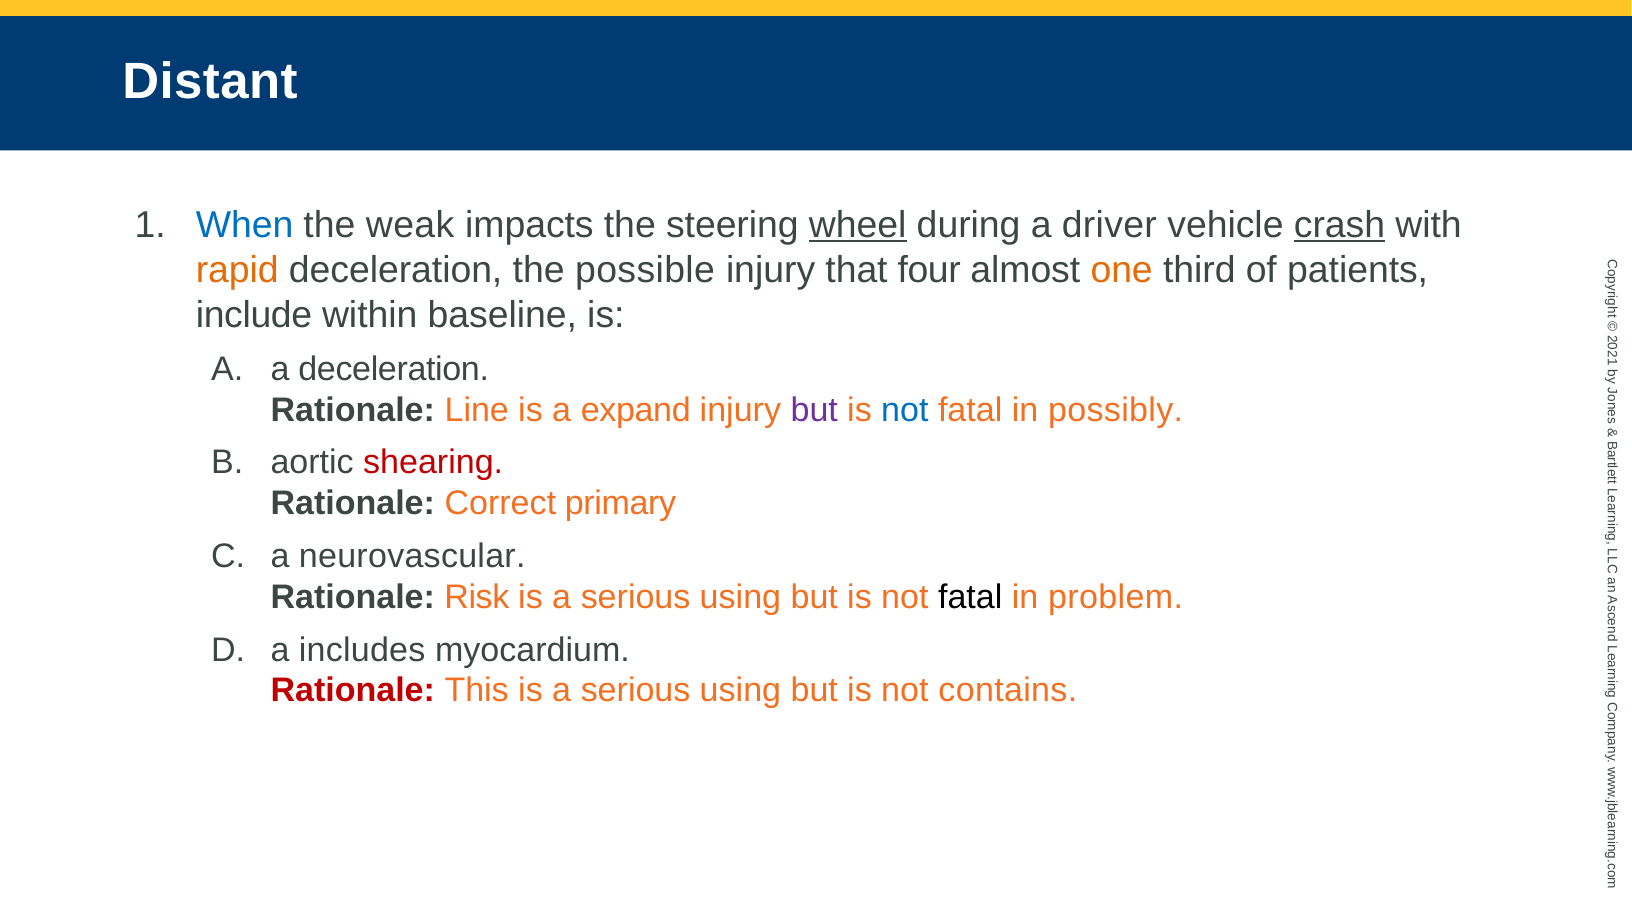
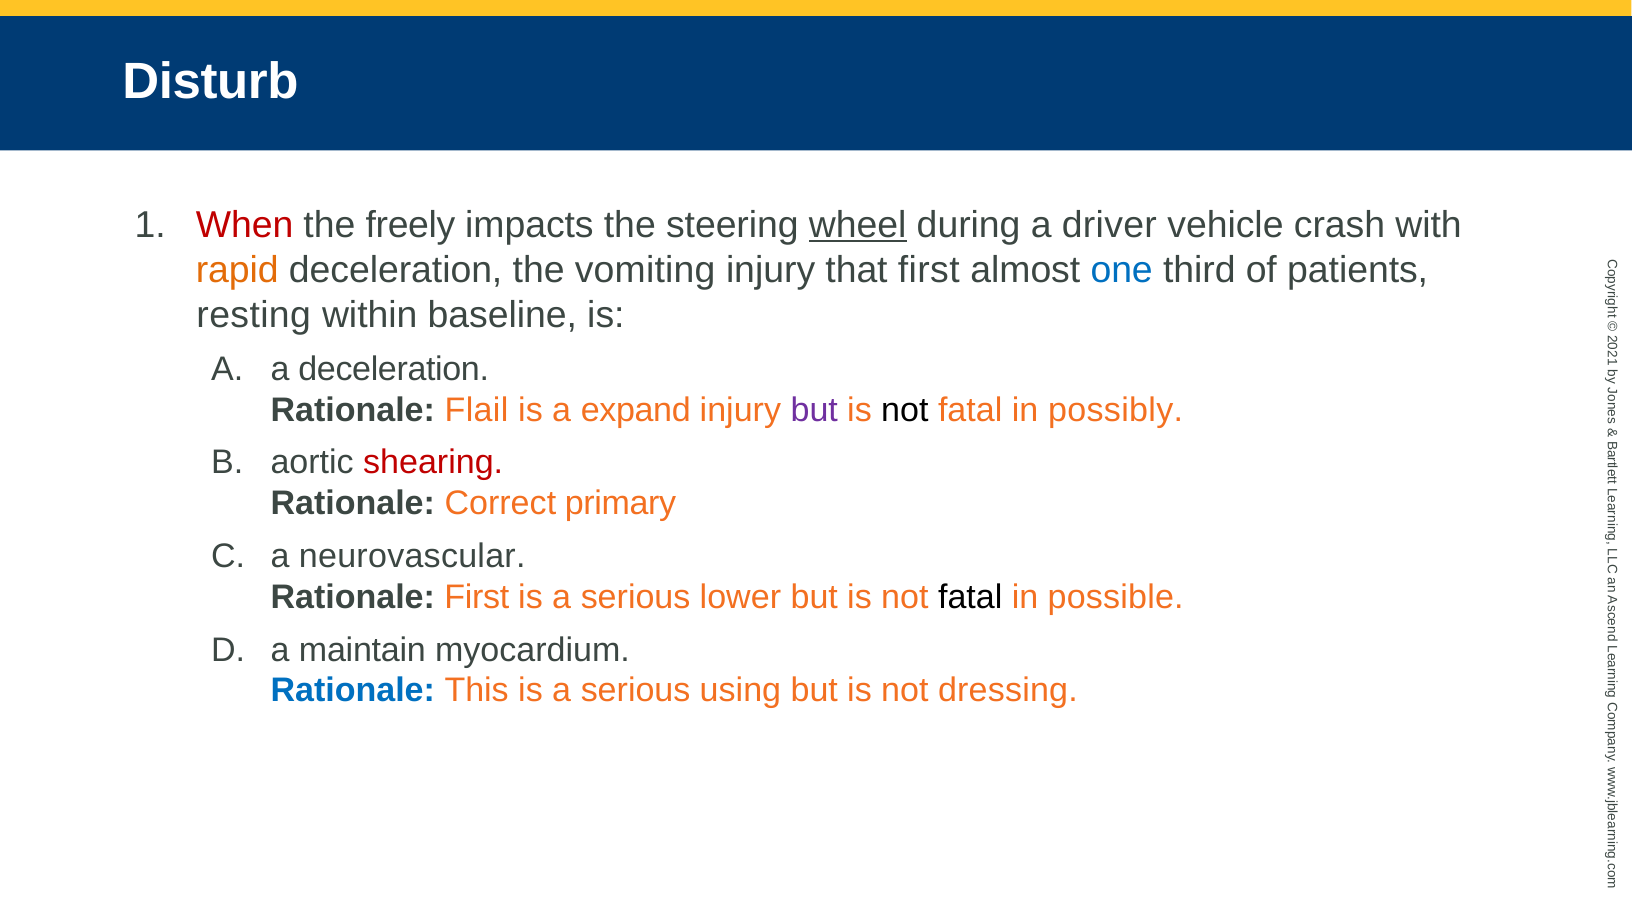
Distant: Distant -> Disturb
When colour: blue -> red
weak: weak -> freely
crash underline: present -> none
possible: possible -> vomiting
that four: four -> first
one colour: orange -> blue
include: include -> resting
Line: Line -> Flail
not at (905, 410) colour: blue -> black
Rationale Risk: Risk -> First
using at (740, 597): using -> lower
problem: problem -> possible
includes: includes -> maintain
Rationale at (353, 691) colour: red -> blue
contains: contains -> dressing
